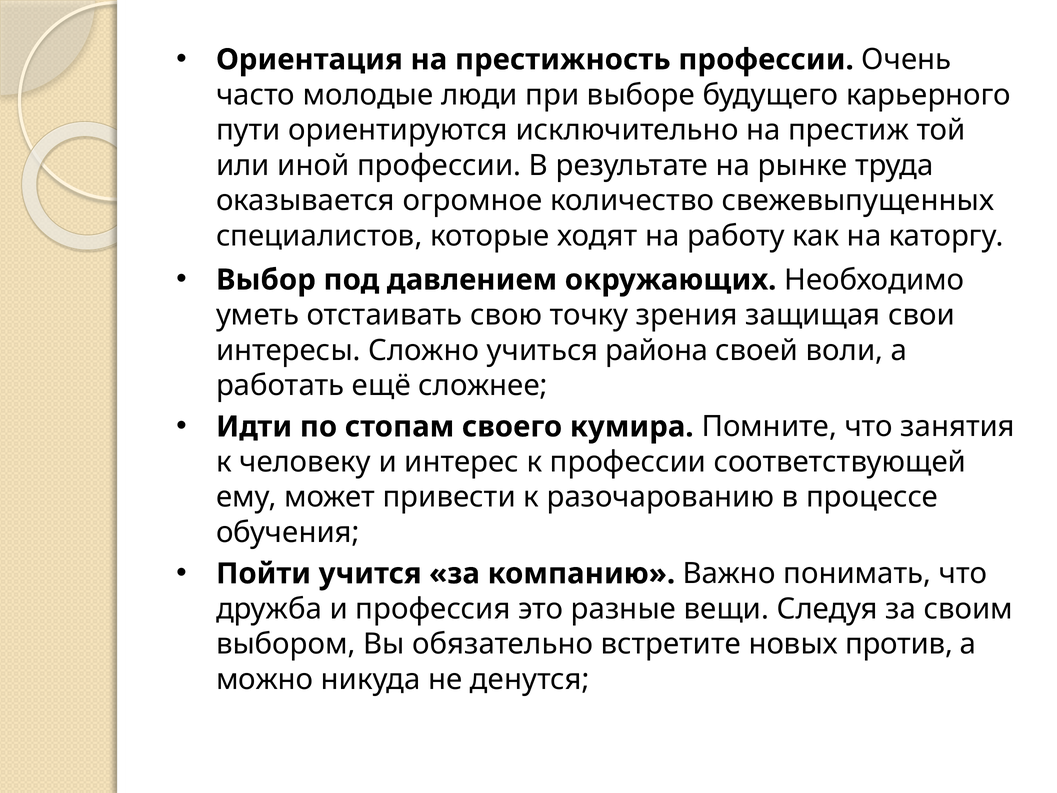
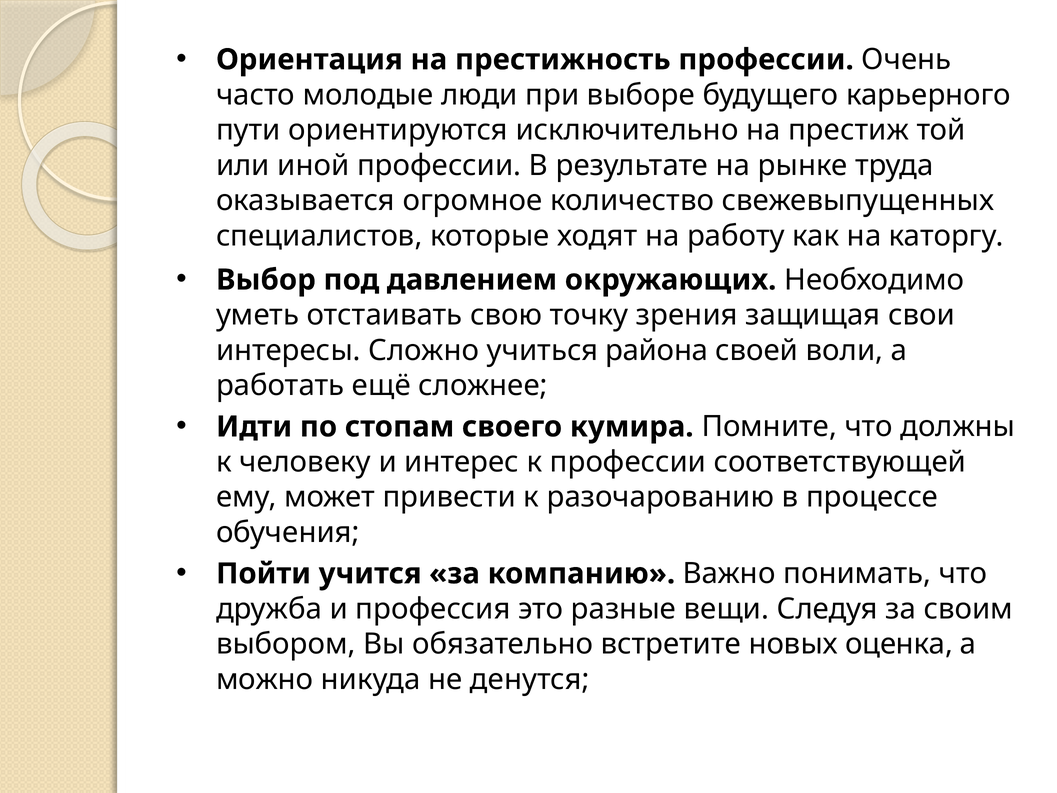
занятия: занятия -> должны
против: против -> оценка
